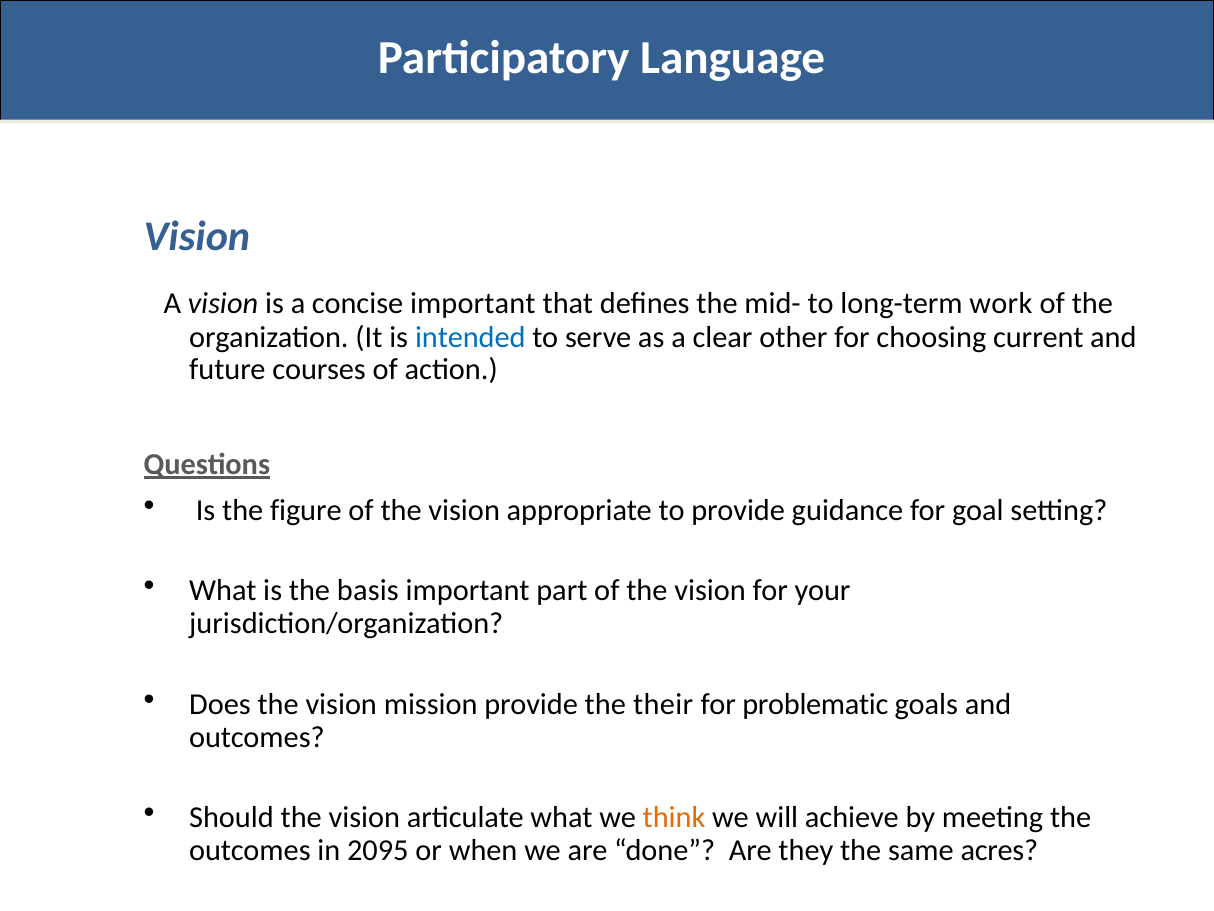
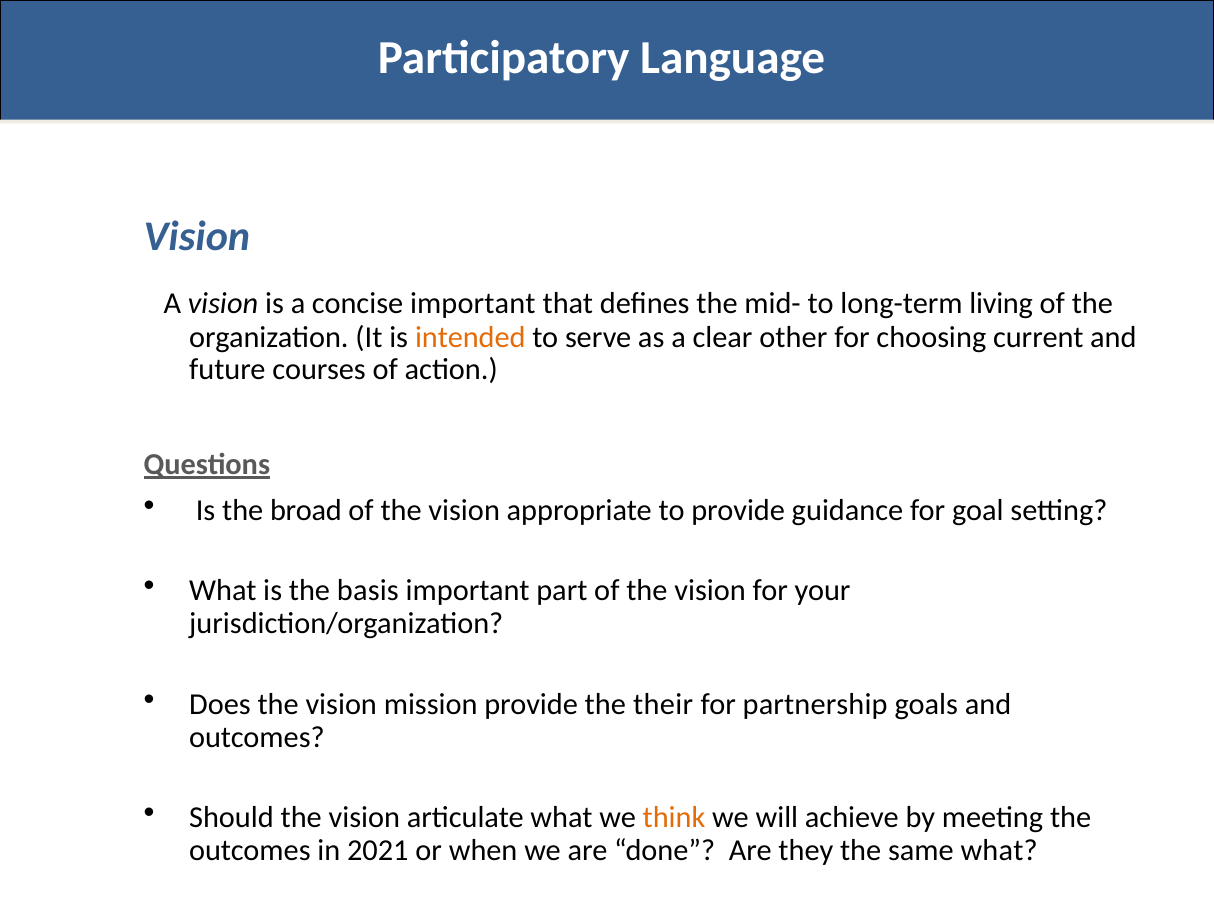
work: work -> living
intended colour: blue -> orange
figure: figure -> broad
problematic: problematic -> partnership
2095: 2095 -> 2021
same acres: acres -> what
